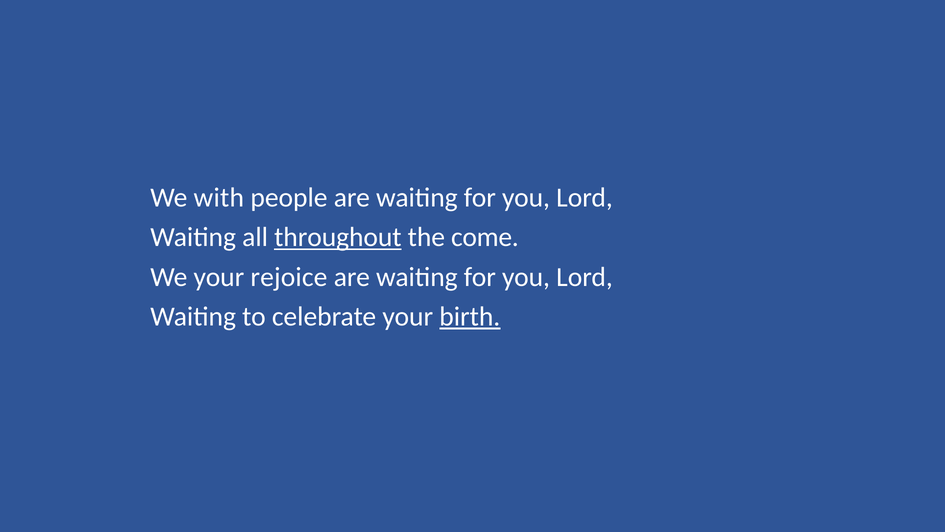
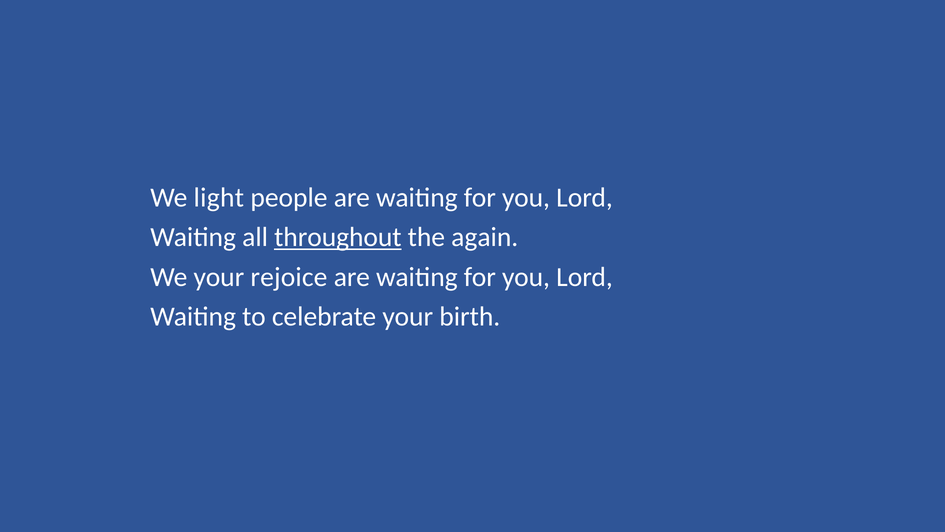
with: with -> light
come: come -> again
birth underline: present -> none
